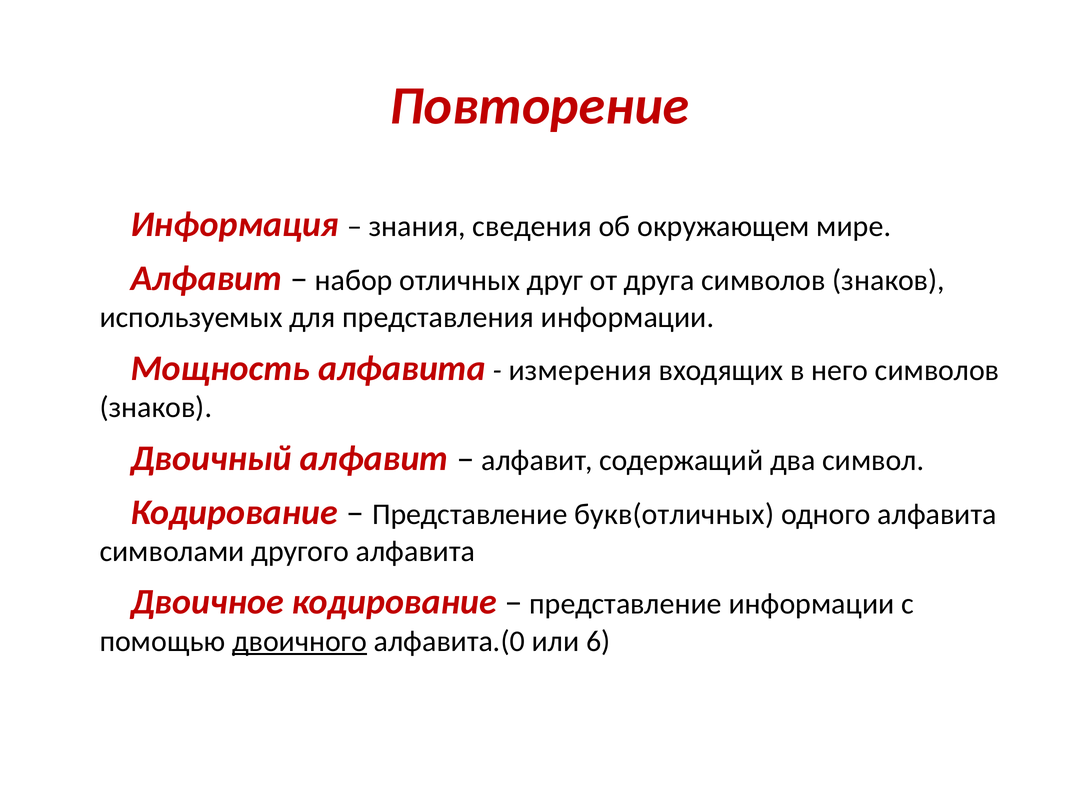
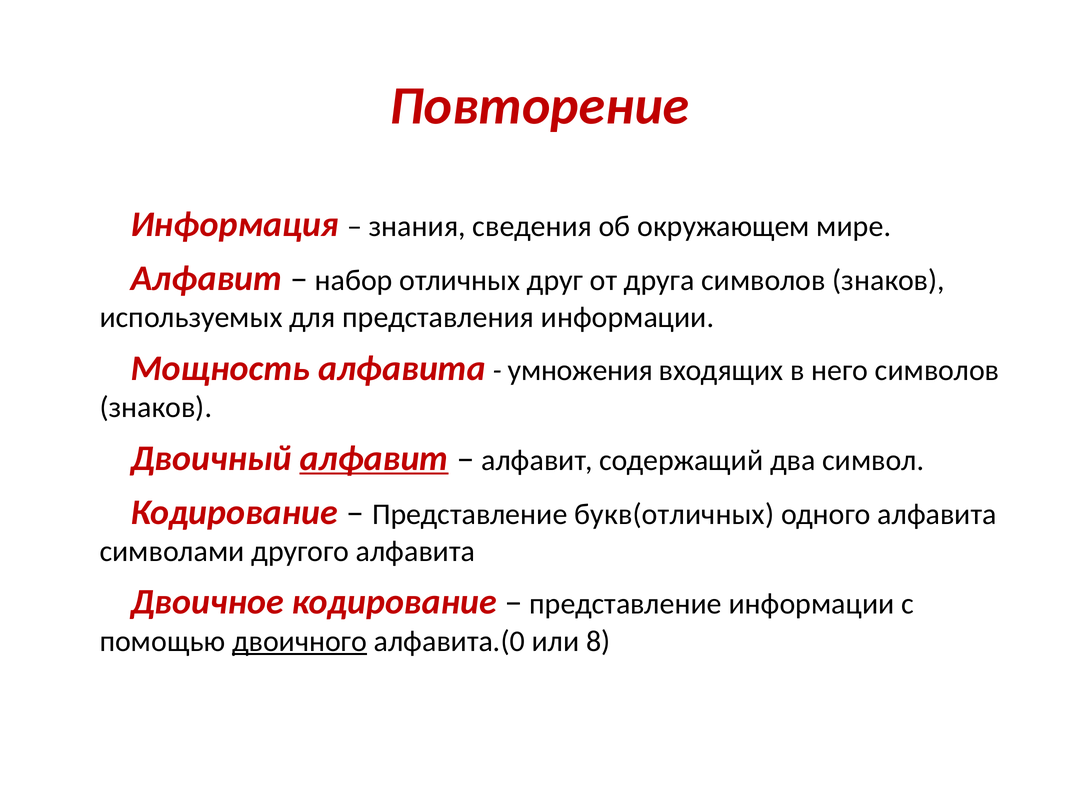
измерения: измерения -> умножения
алфавит at (374, 458) underline: none -> present
6: 6 -> 8
